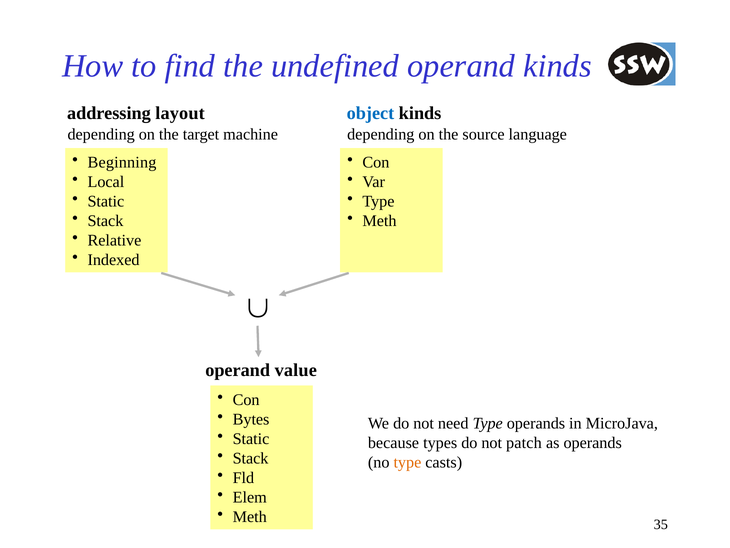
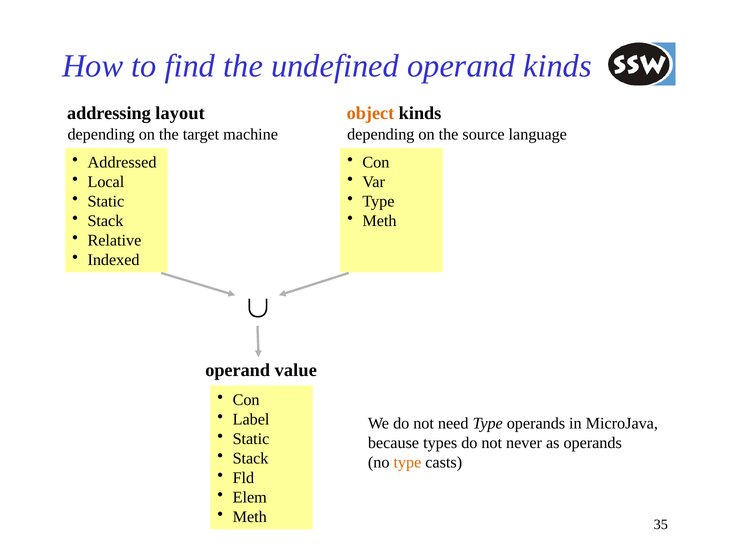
object colour: blue -> orange
Beginning: Beginning -> Addressed
Bytes: Bytes -> Label
patch: patch -> never
